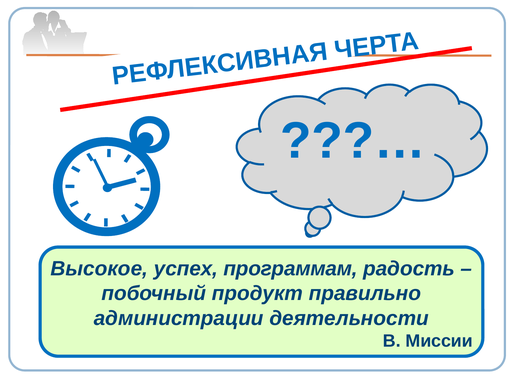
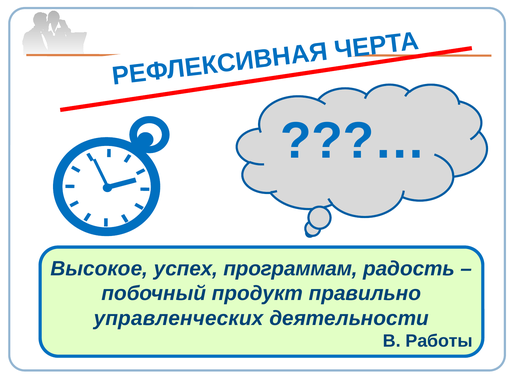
администрации: администрации -> управленческих
Миссии: Миссии -> Работы
